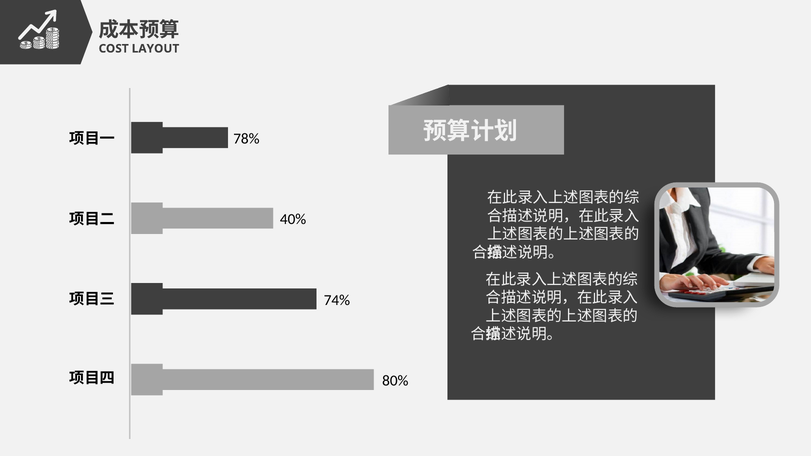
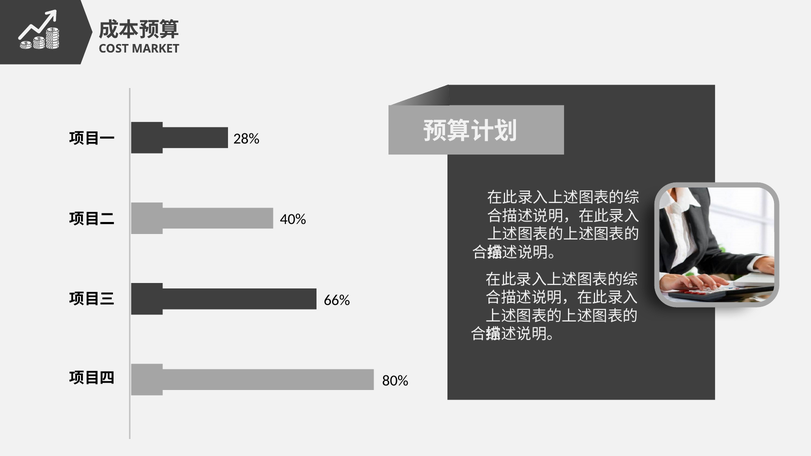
LAYOUT: LAYOUT -> MARKET
78%: 78% -> 28%
74%: 74% -> 66%
